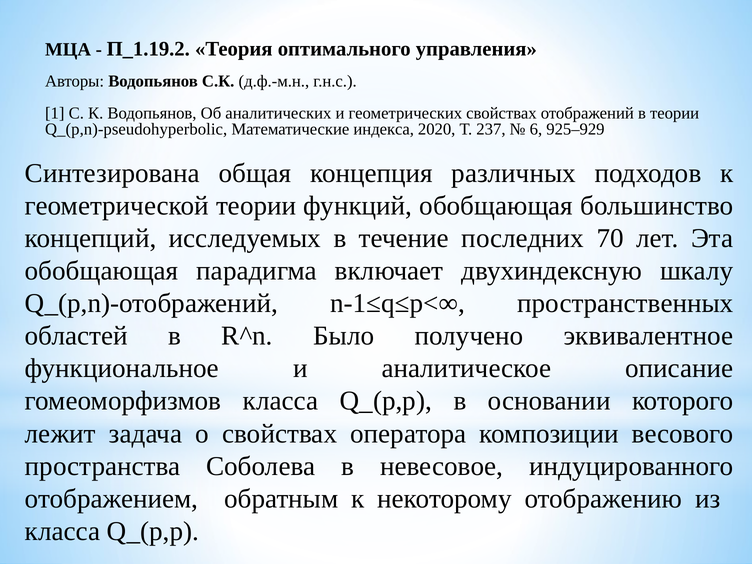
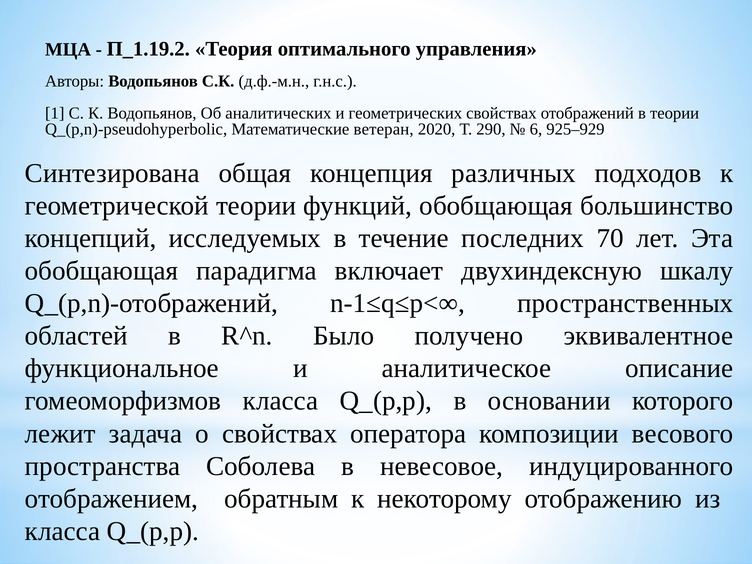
индекса: индекса -> ветеран
237: 237 -> 290
